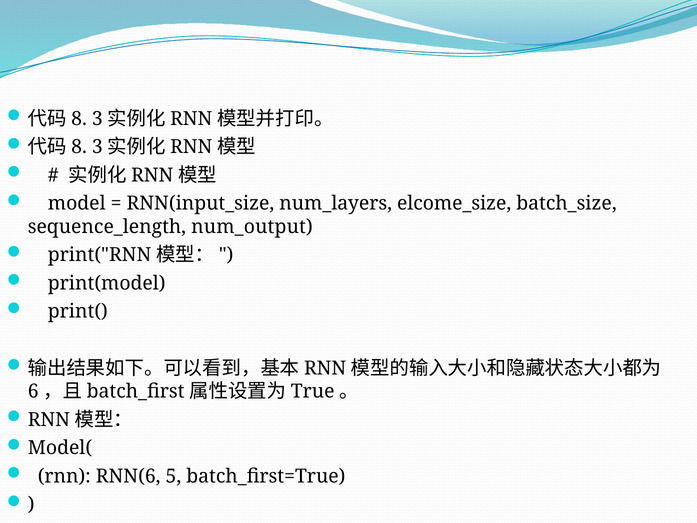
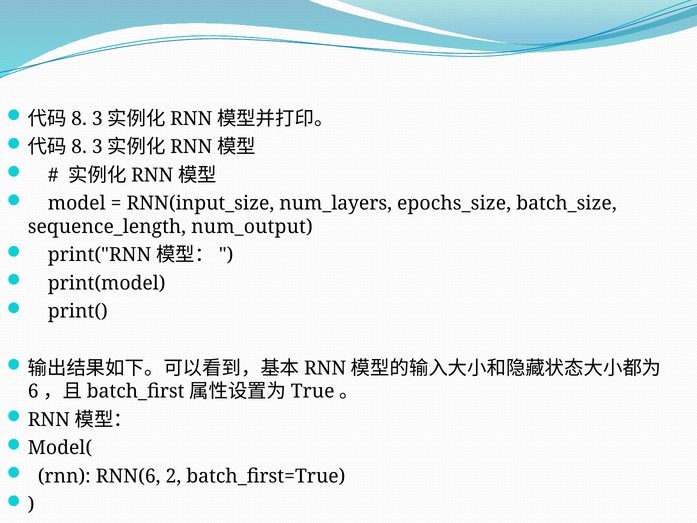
elcome_size: elcome_size -> epochs_size
5: 5 -> 2
